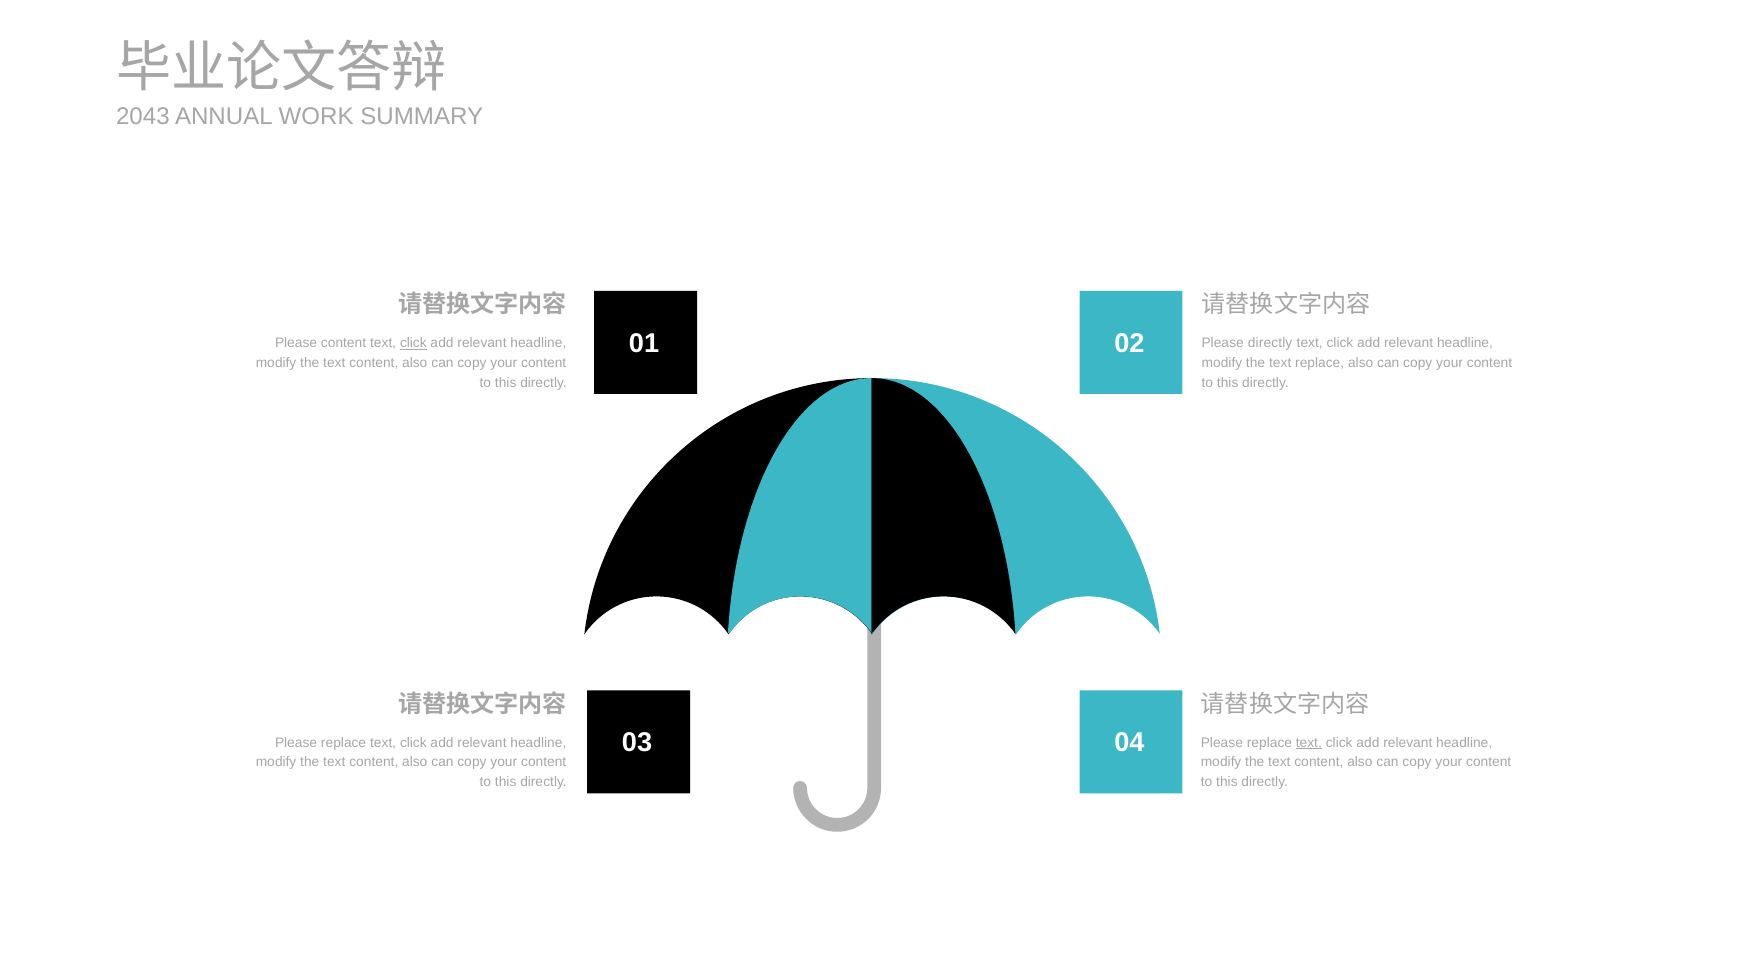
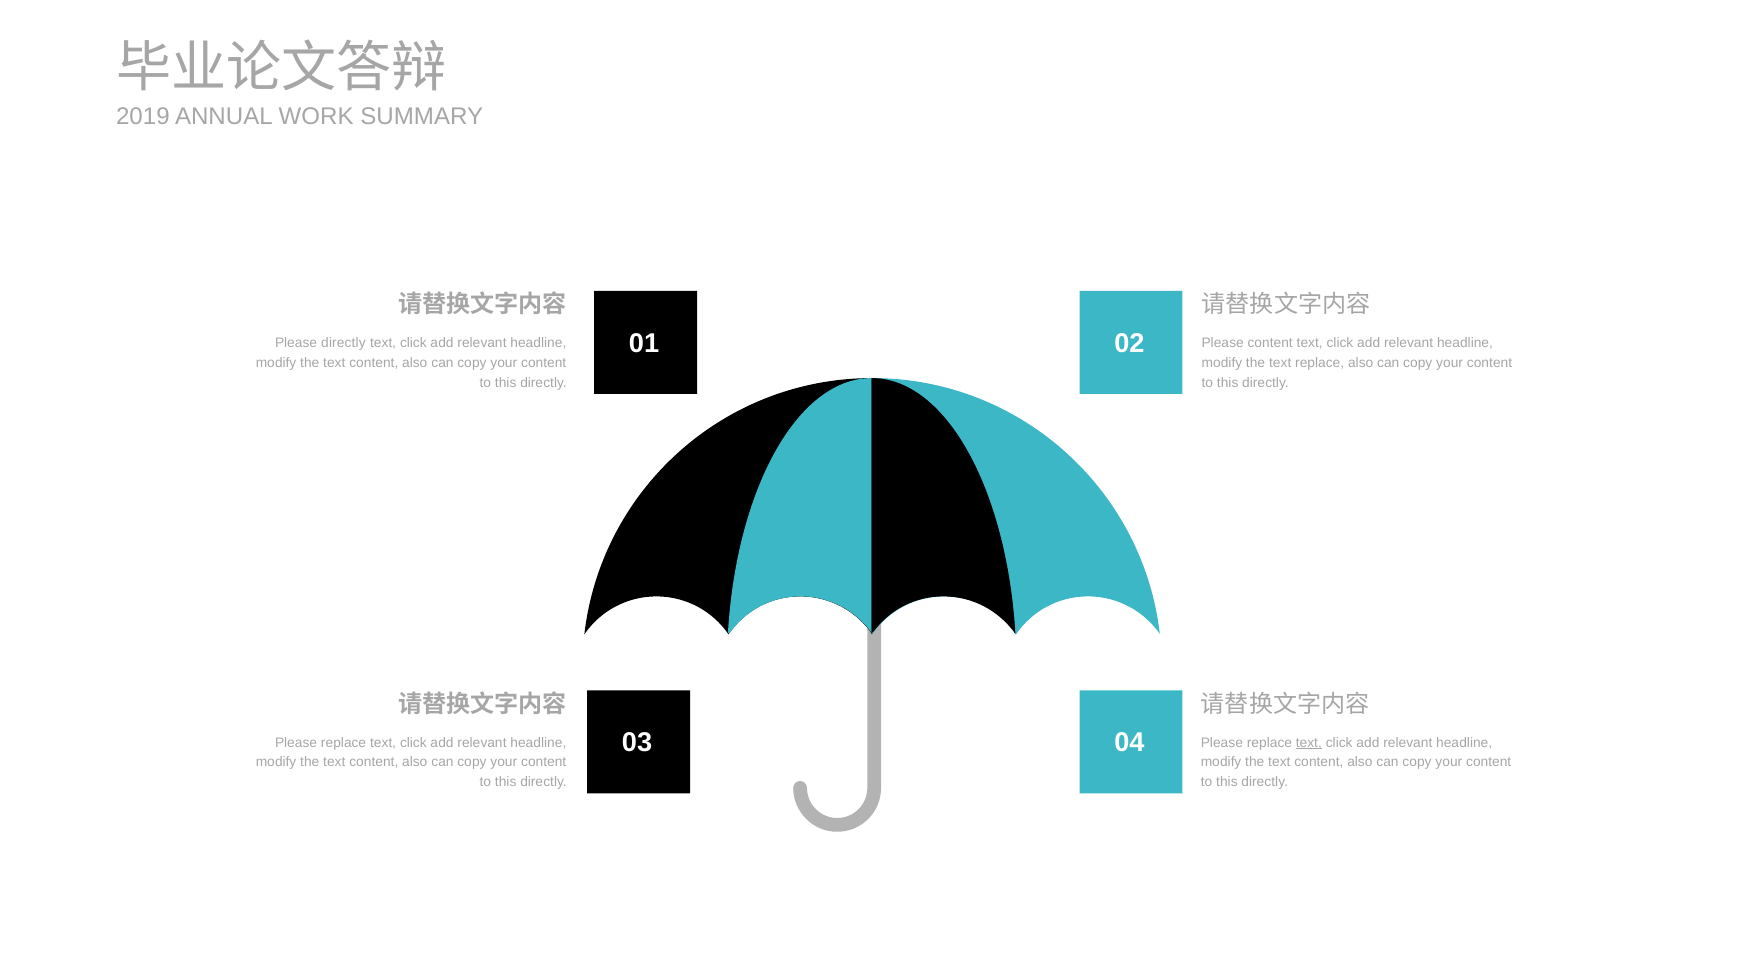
2043: 2043 -> 2019
Please content: content -> directly
click at (413, 343) underline: present -> none
Please directly: directly -> content
